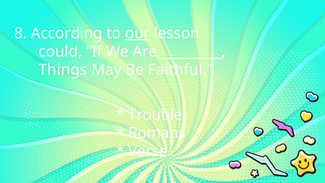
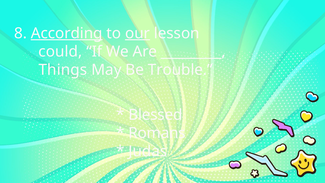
According underline: none -> present
Faithful: Faithful -> Trouble
Trouble: Trouble -> Blessed
Verse: Verse -> Judas
